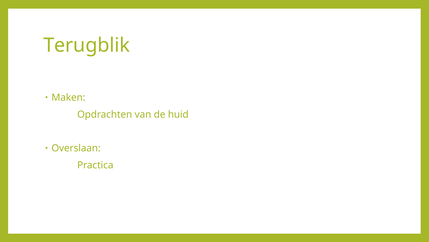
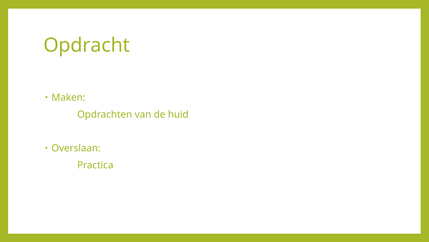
Terugblik: Terugblik -> Opdracht
